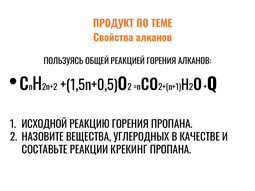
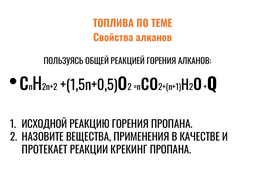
ПРОДУКТ: ПРОДУКТ -> ТОПЛИВА
УГЛЕРОДНЫХ: УГЛЕРОДНЫХ -> ПРИМЕНЕНИЯ
СОСТАВЬТЕ: СОСТАВЬТЕ -> ПРОТЕКАЕТ
